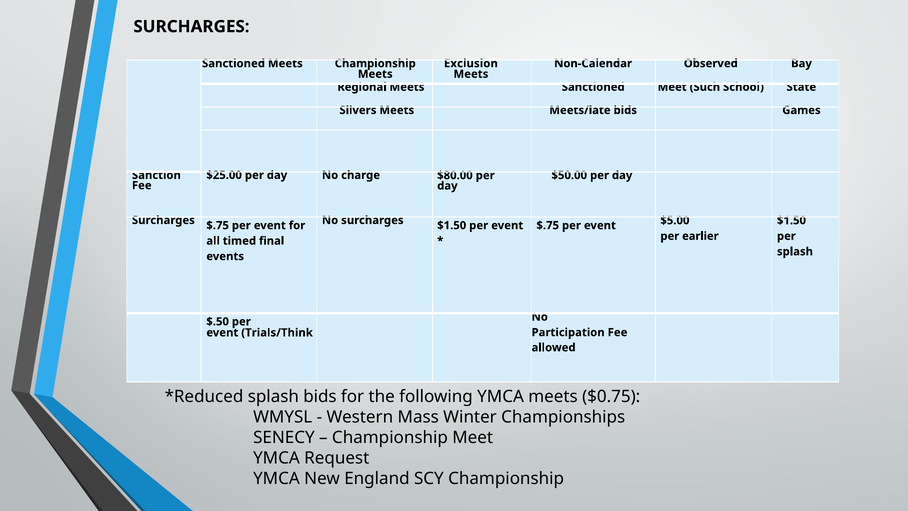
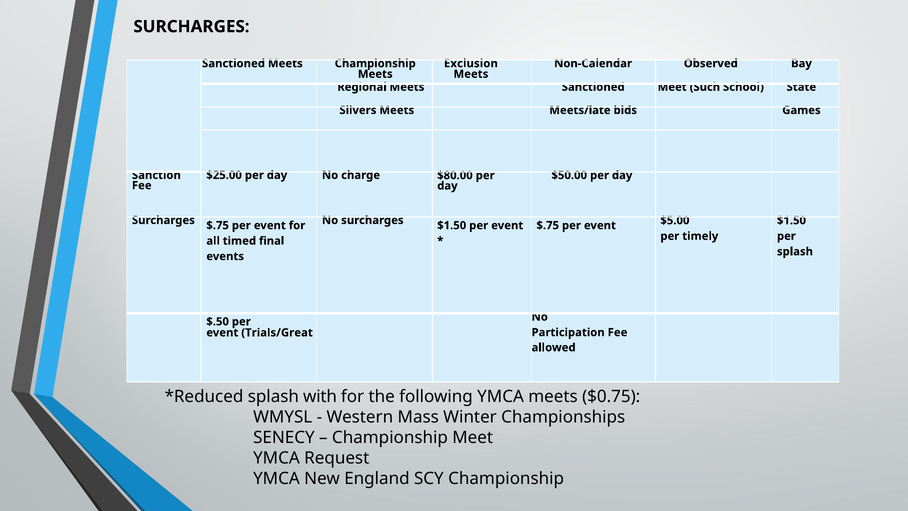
earlier: earlier -> timely
Trials/Think: Trials/Think -> Trials/Great
splash bids: bids -> with
